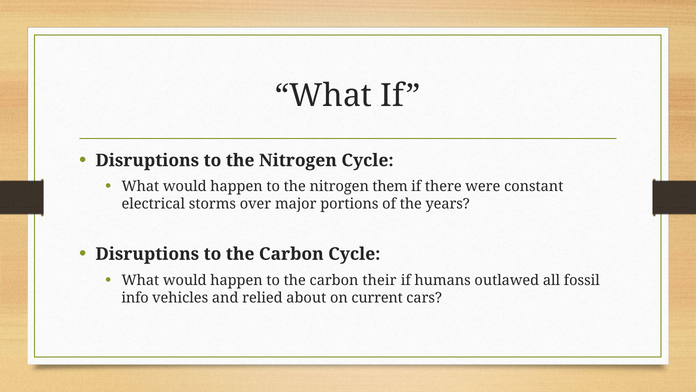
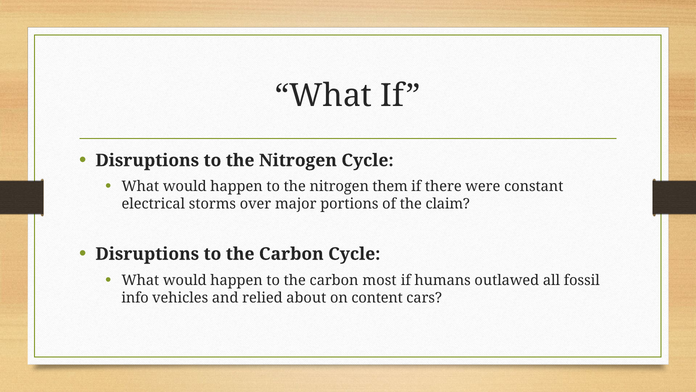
years: years -> claim
their: their -> most
current: current -> content
